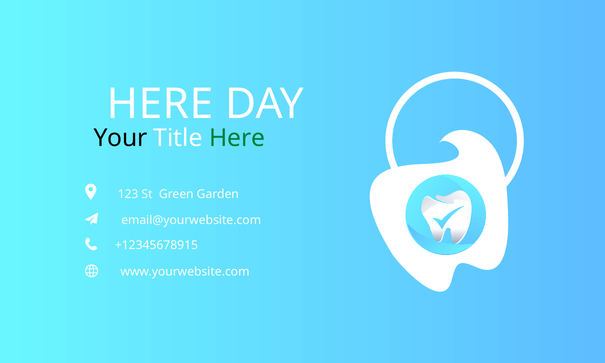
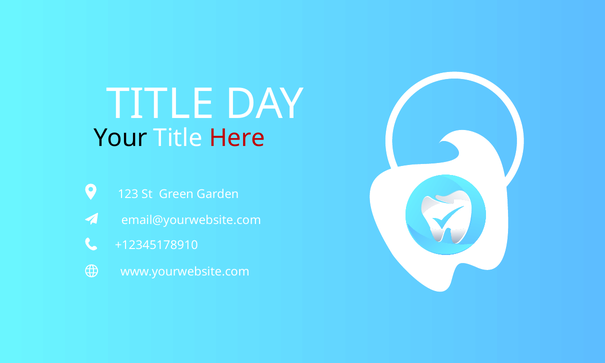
HERE at (160, 104): HERE -> TITLE
Here at (237, 138) colour: green -> red
+12345678915: +12345678915 -> +12345178910
